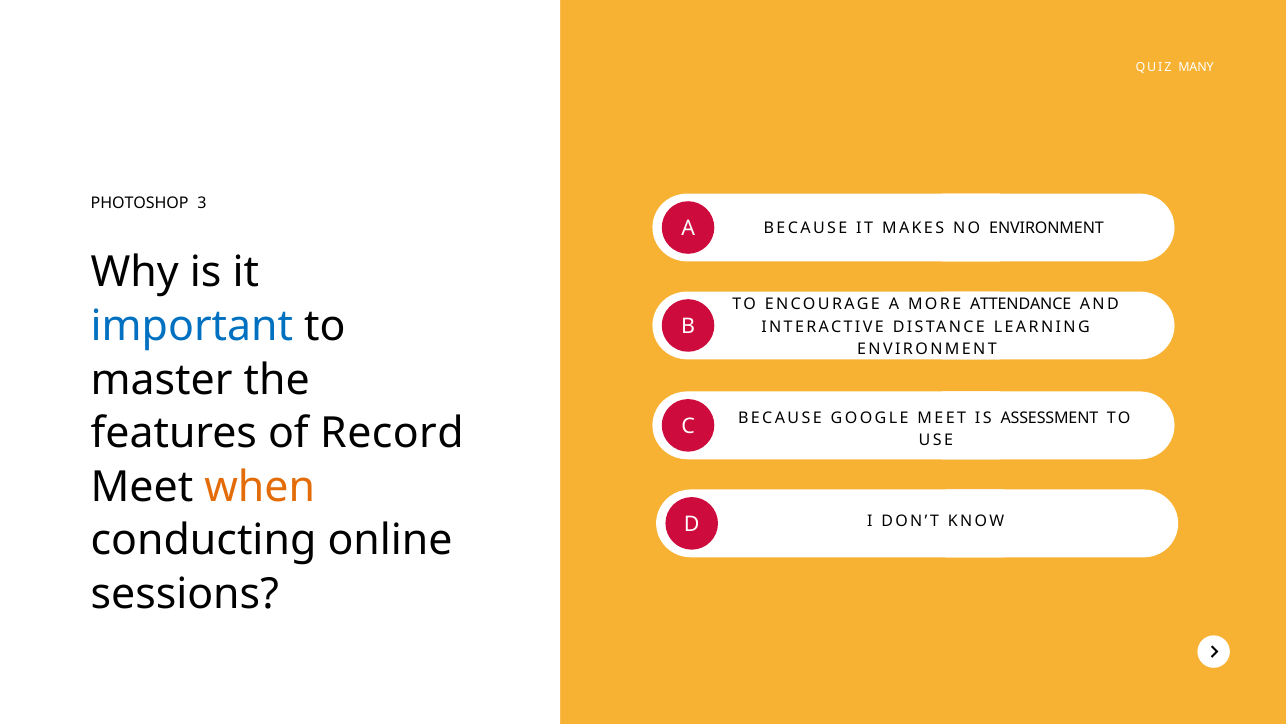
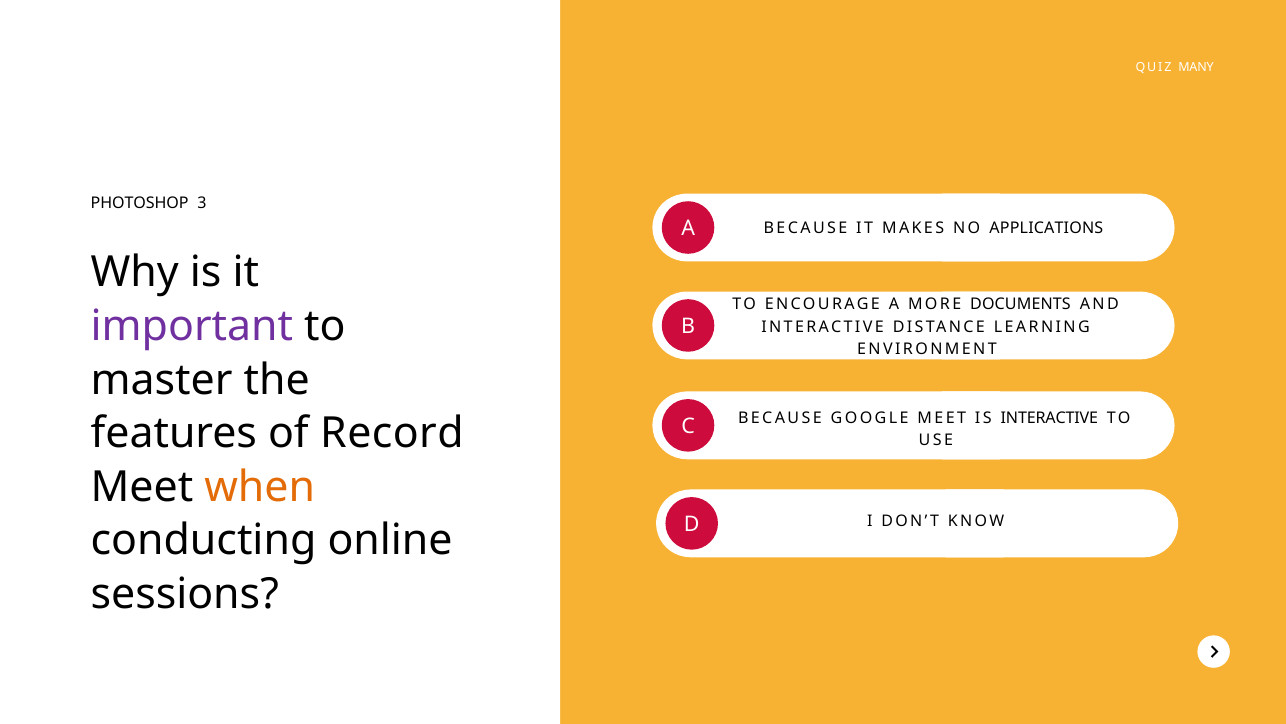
NO ENVIRONMENT: ENVIRONMENT -> APPLICATIONS
ATTENDANCE: ATTENDANCE -> DOCUMENTS
important colour: blue -> purple
IS ASSESSMENT: ASSESSMENT -> INTERACTIVE
